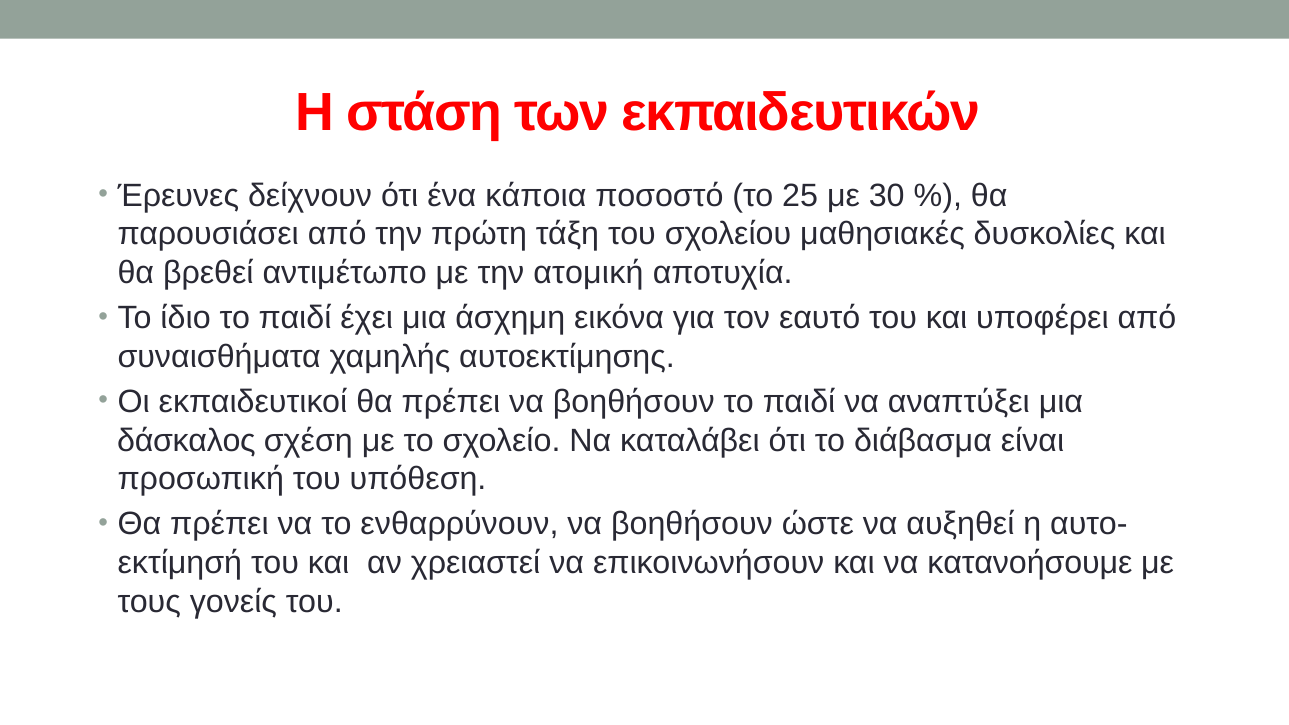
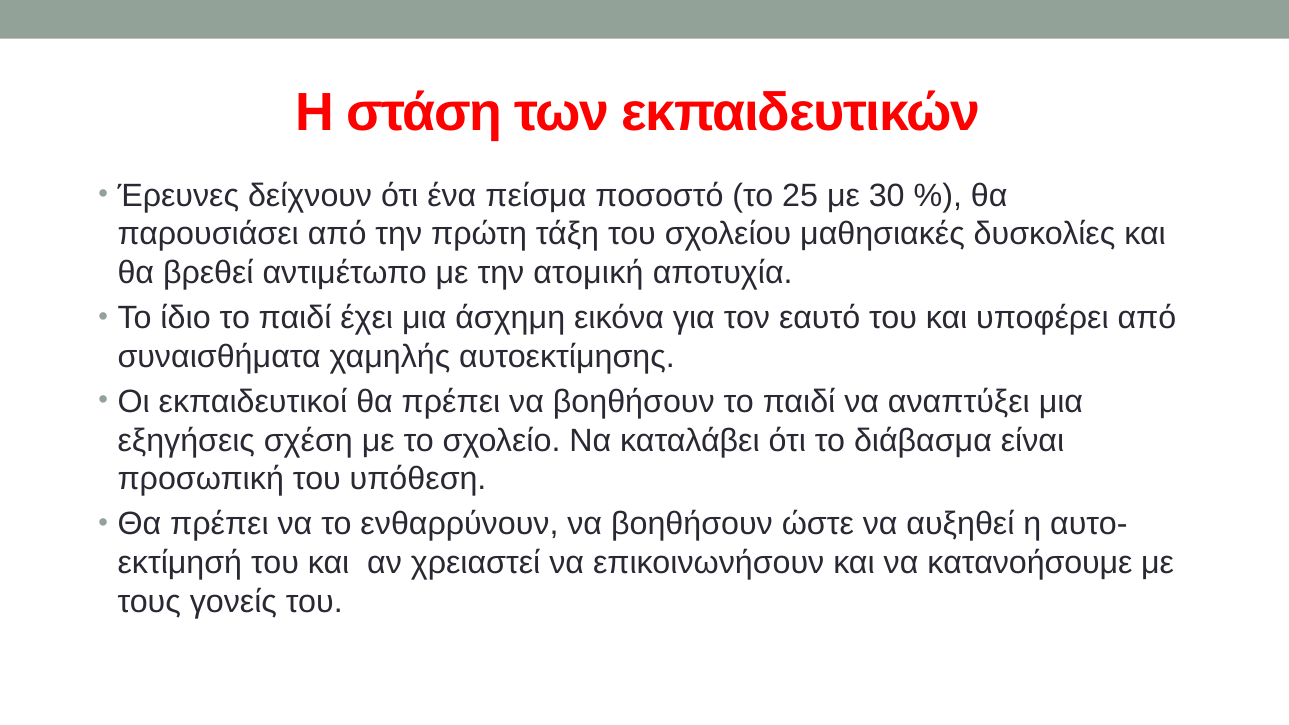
κάποια: κάποια -> πείσμα
δάσκαλος: δάσκαλος -> εξηγήσεις
